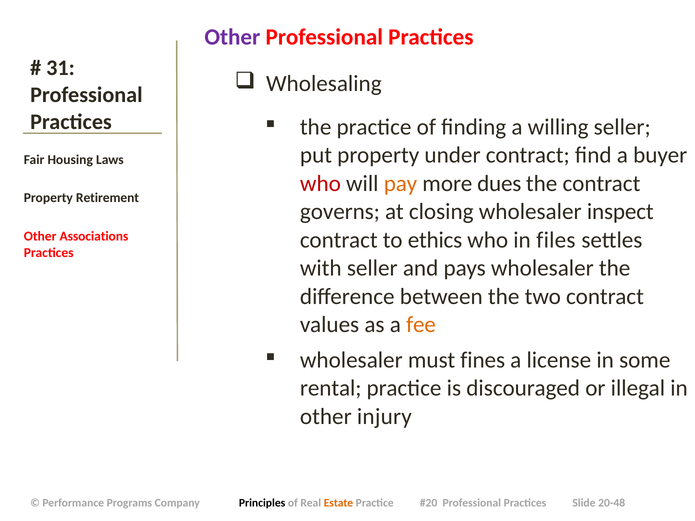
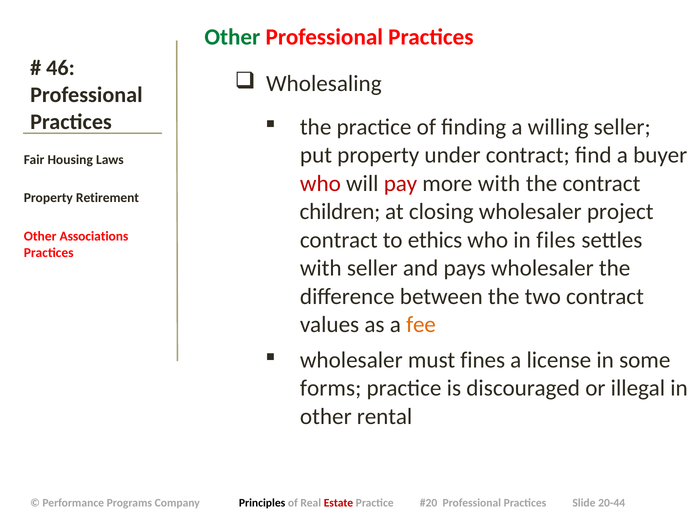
Other at (232, 37) colour: purple -> green
31: 31 -> 46
pay colour: orange -> red
more dues: dues -> with
governs: governs -> children
inspect: inspect -> project
rental: rental -> forms
injury: injury -> rental
Estate colour: orange -> red
20-48: 20-48 -> 20-44
